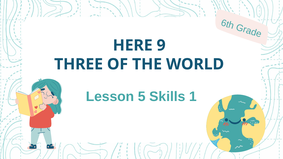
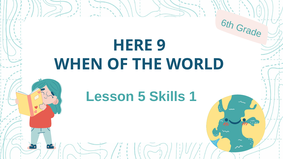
THREE: THREE -> WHEN
